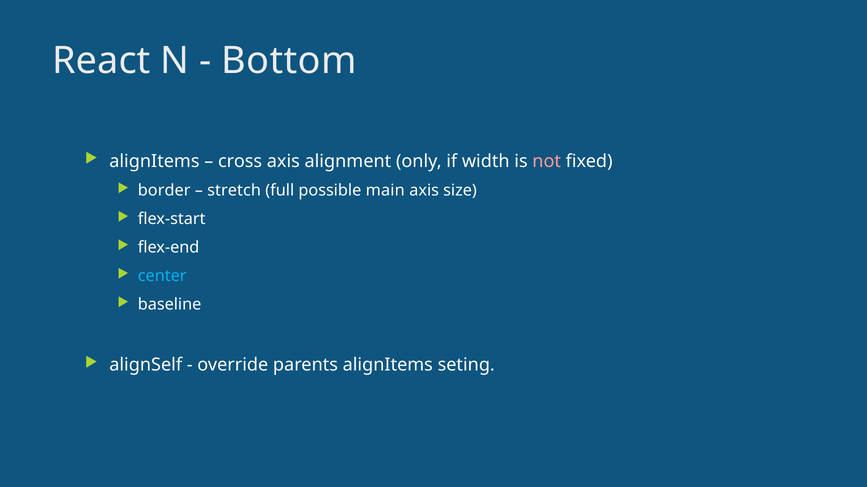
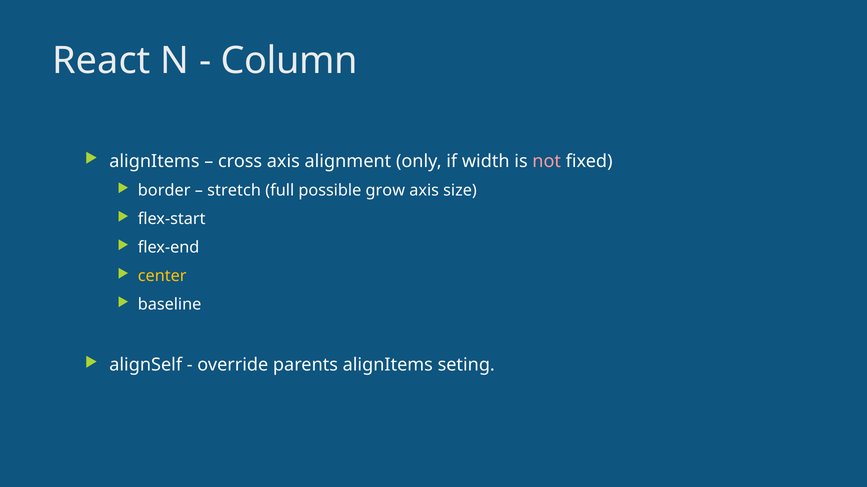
Bottom: Bottom -> Column
main: main -> grow
center colour: light blue -> yellow
